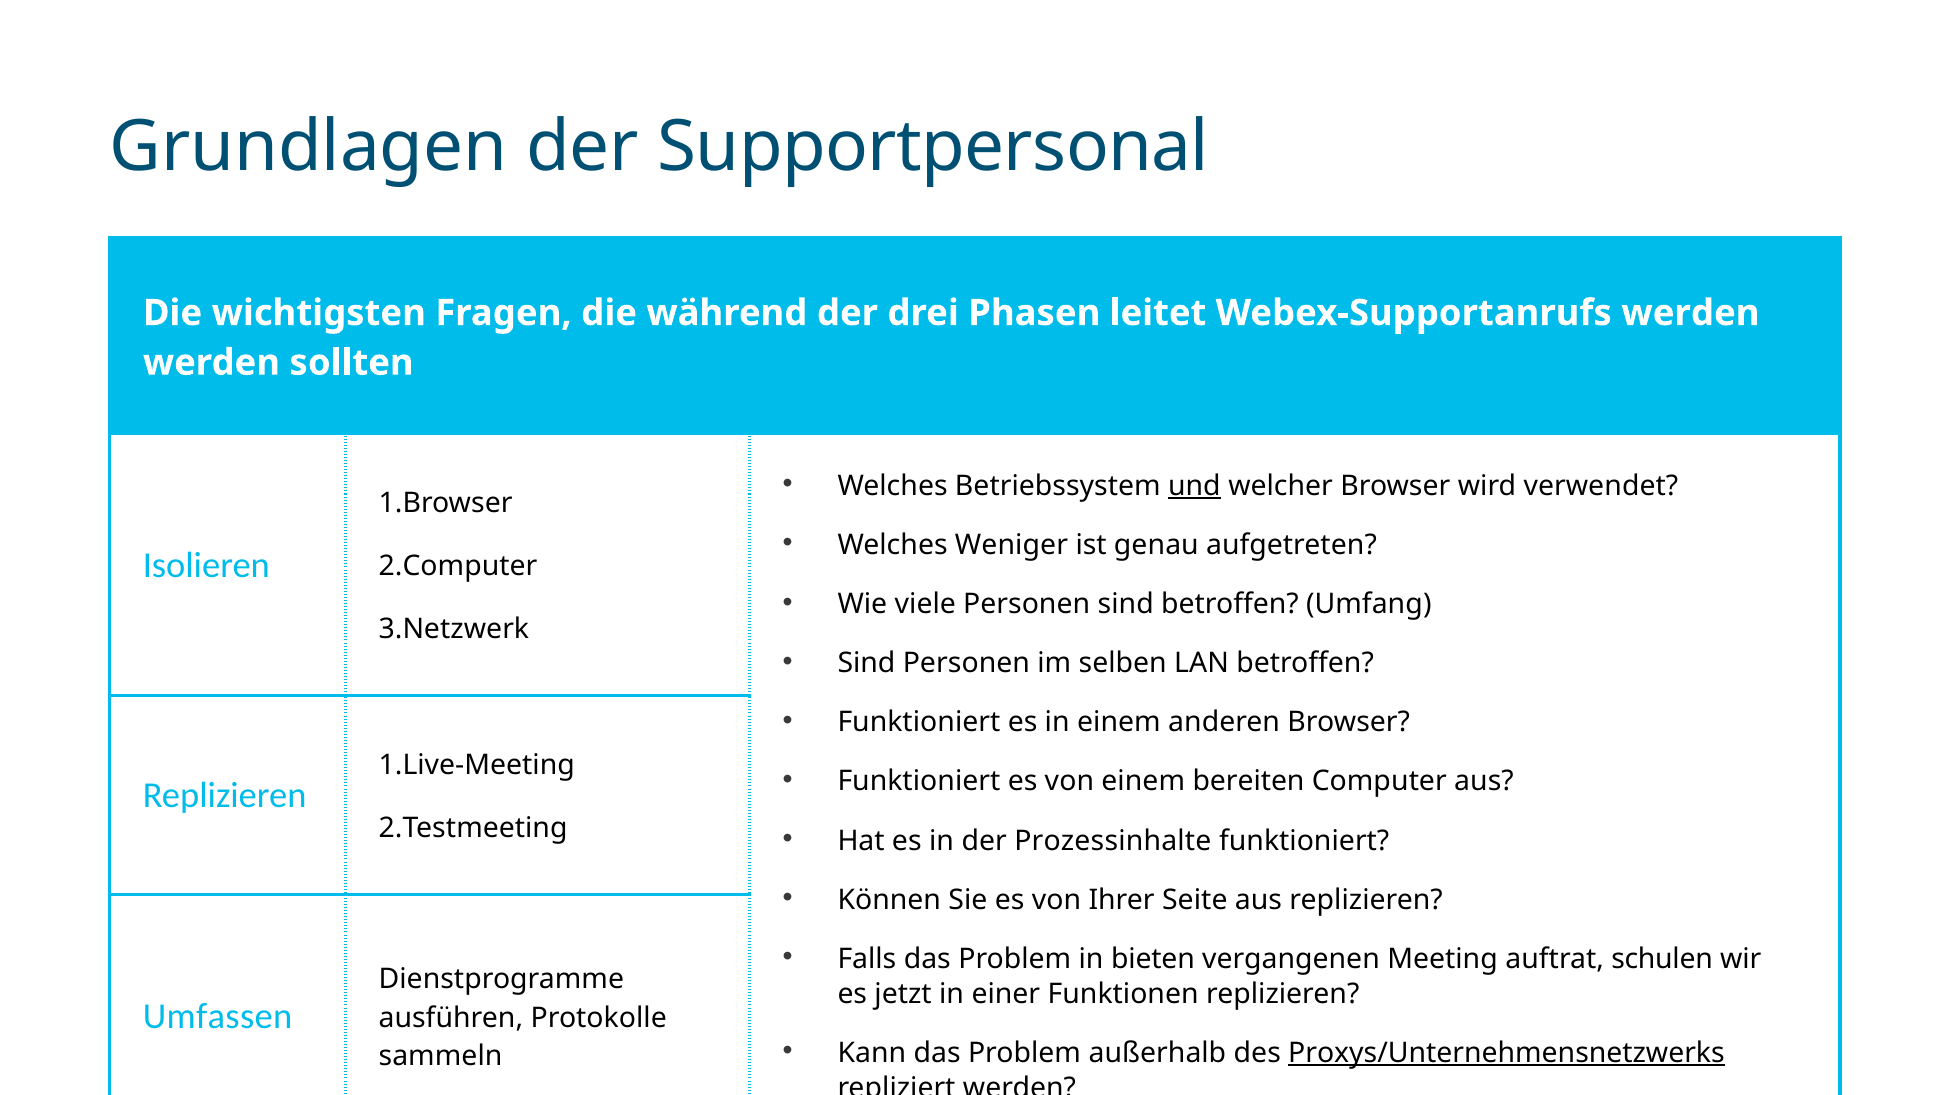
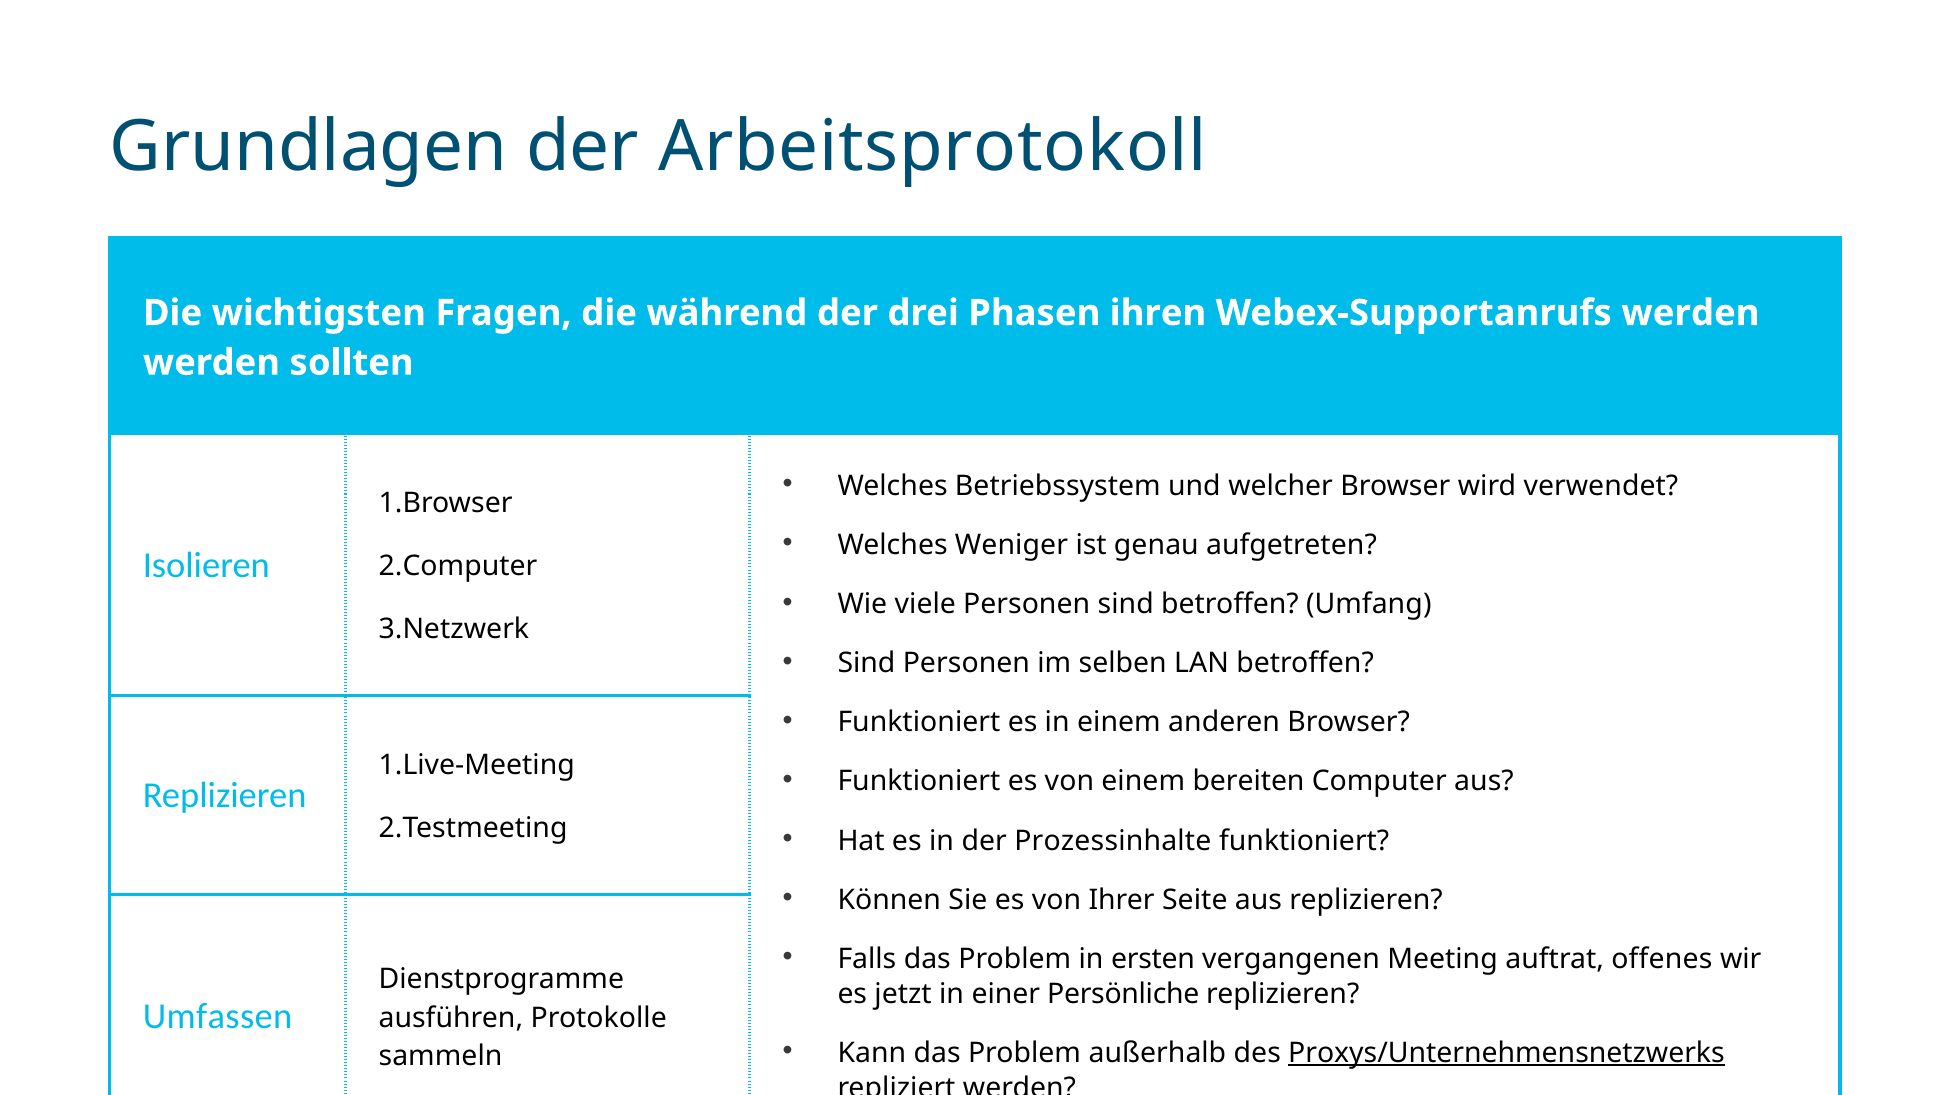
Supportpersonal: Supportpersonal -> Arbeitsprotokoll
leitet: leitet -> ihren
und underline: present -> none
bieten: bieten -> ersten
schulen: schulen -> offenes
Funktionen: Funktionen -> Persönliche
